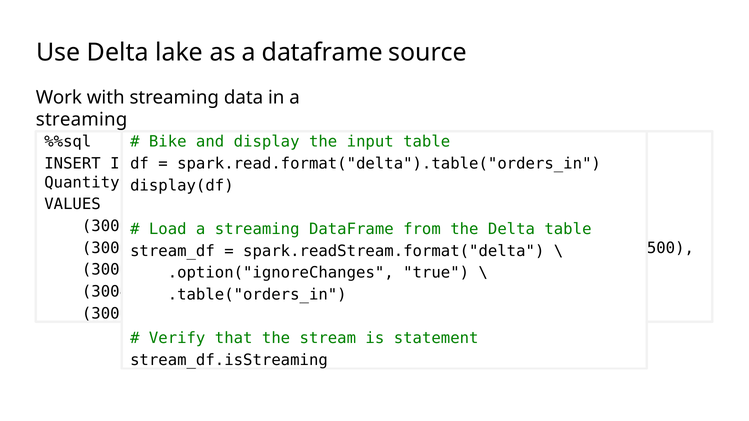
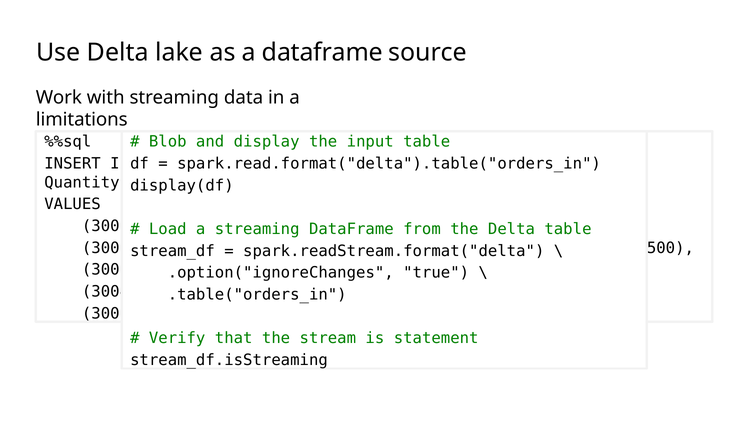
streaming at (82, 120): streaming -> limitations
Bike at (168, 142): Bike -> Blob
